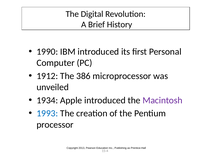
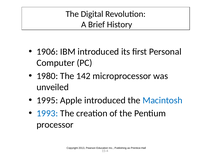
1990: 1990 -> 1906
1912: 1912 -> 1980
386: 386 -> 142
1934: 1934 -> 1995
Macintosh colour: purple -> blue
